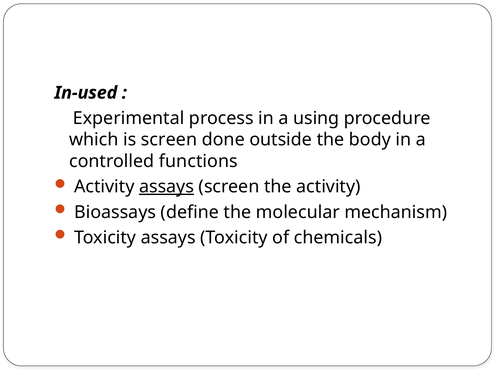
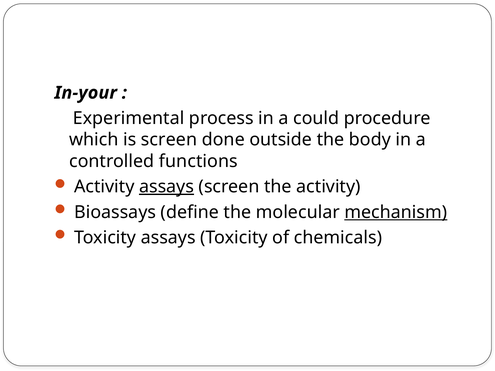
In-used: In-used -> In-your
using: using -> could
mechanism underline: none -> present
